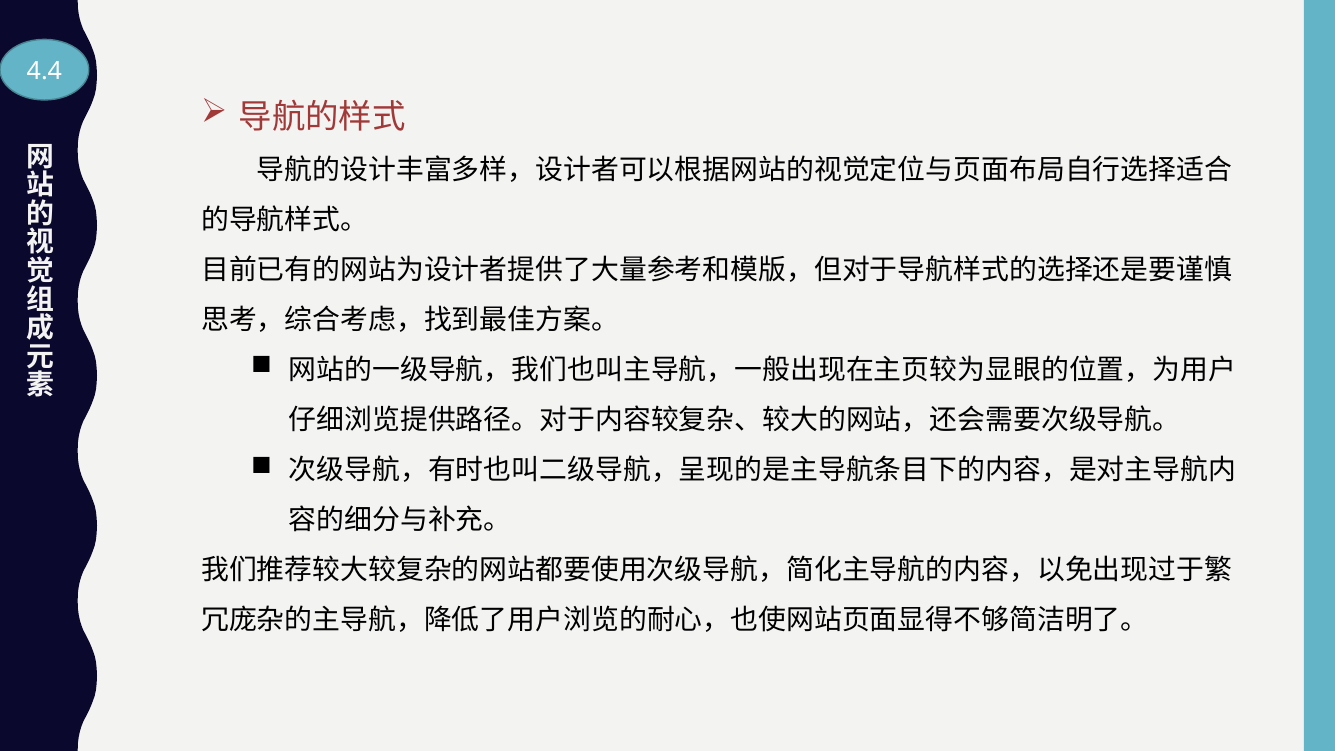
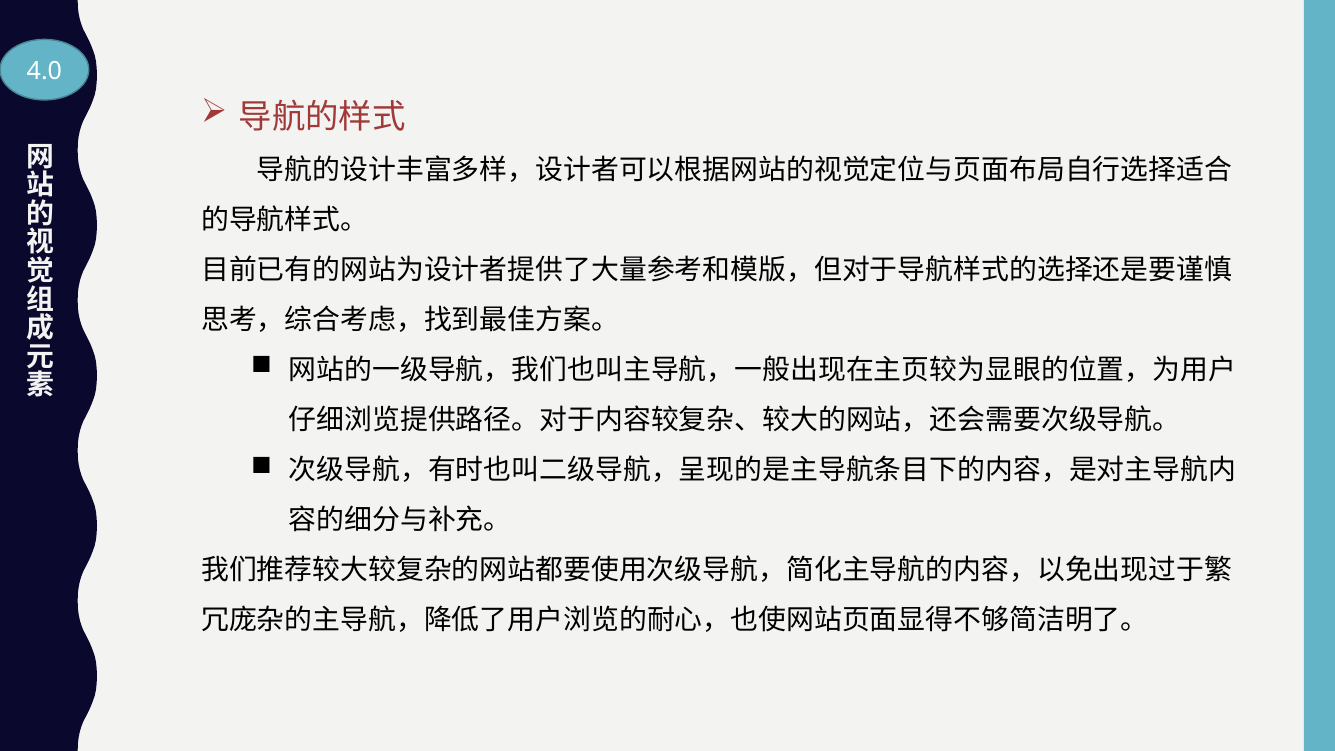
4.4: 4.4 -> 4.0
